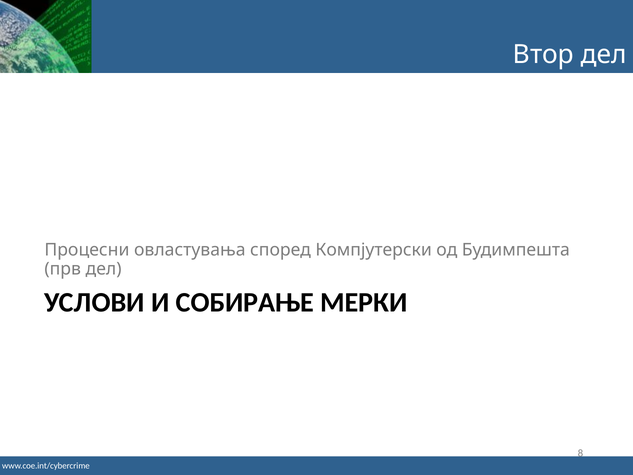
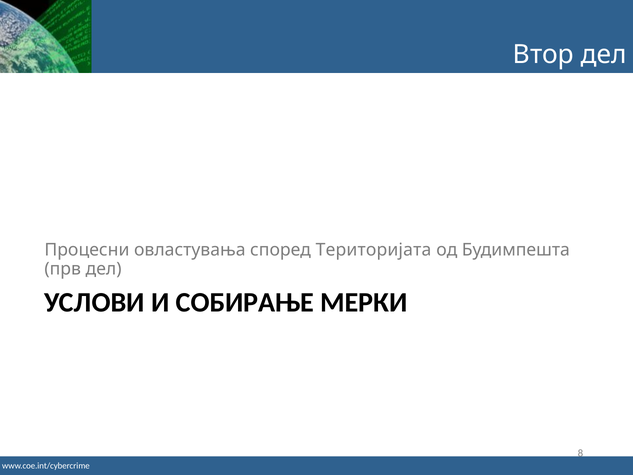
Компјутерски: Компјутерски -> Територијата
